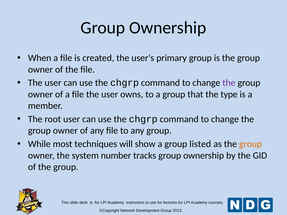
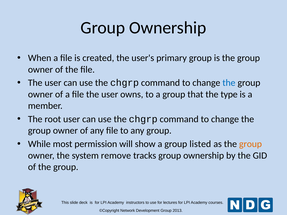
the at (229, 83) colour: purple -> blue
techniques: techniques -> permission
number: number -> remove
